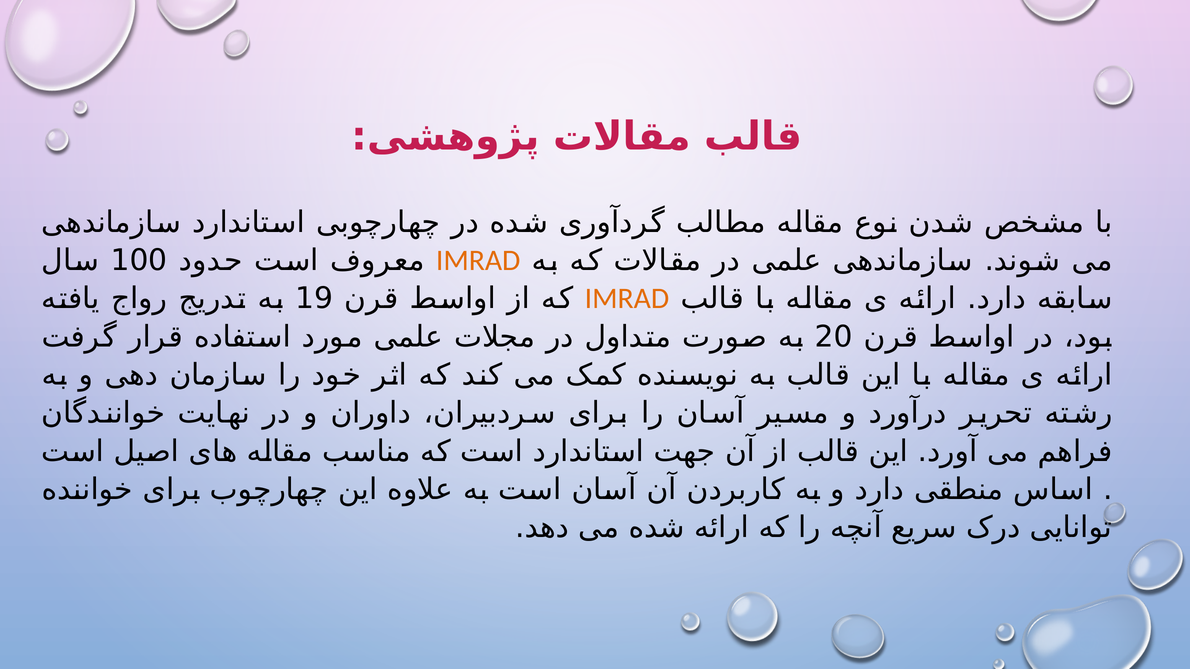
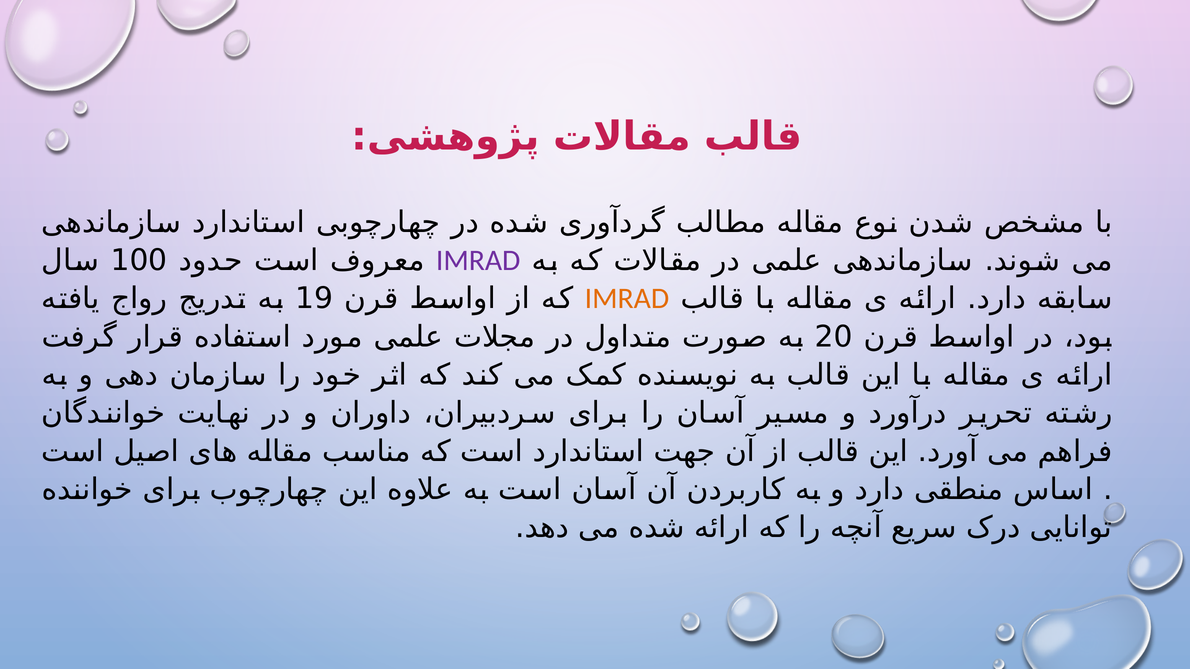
IMRAD at (478, 261) colour: orange -> purple
